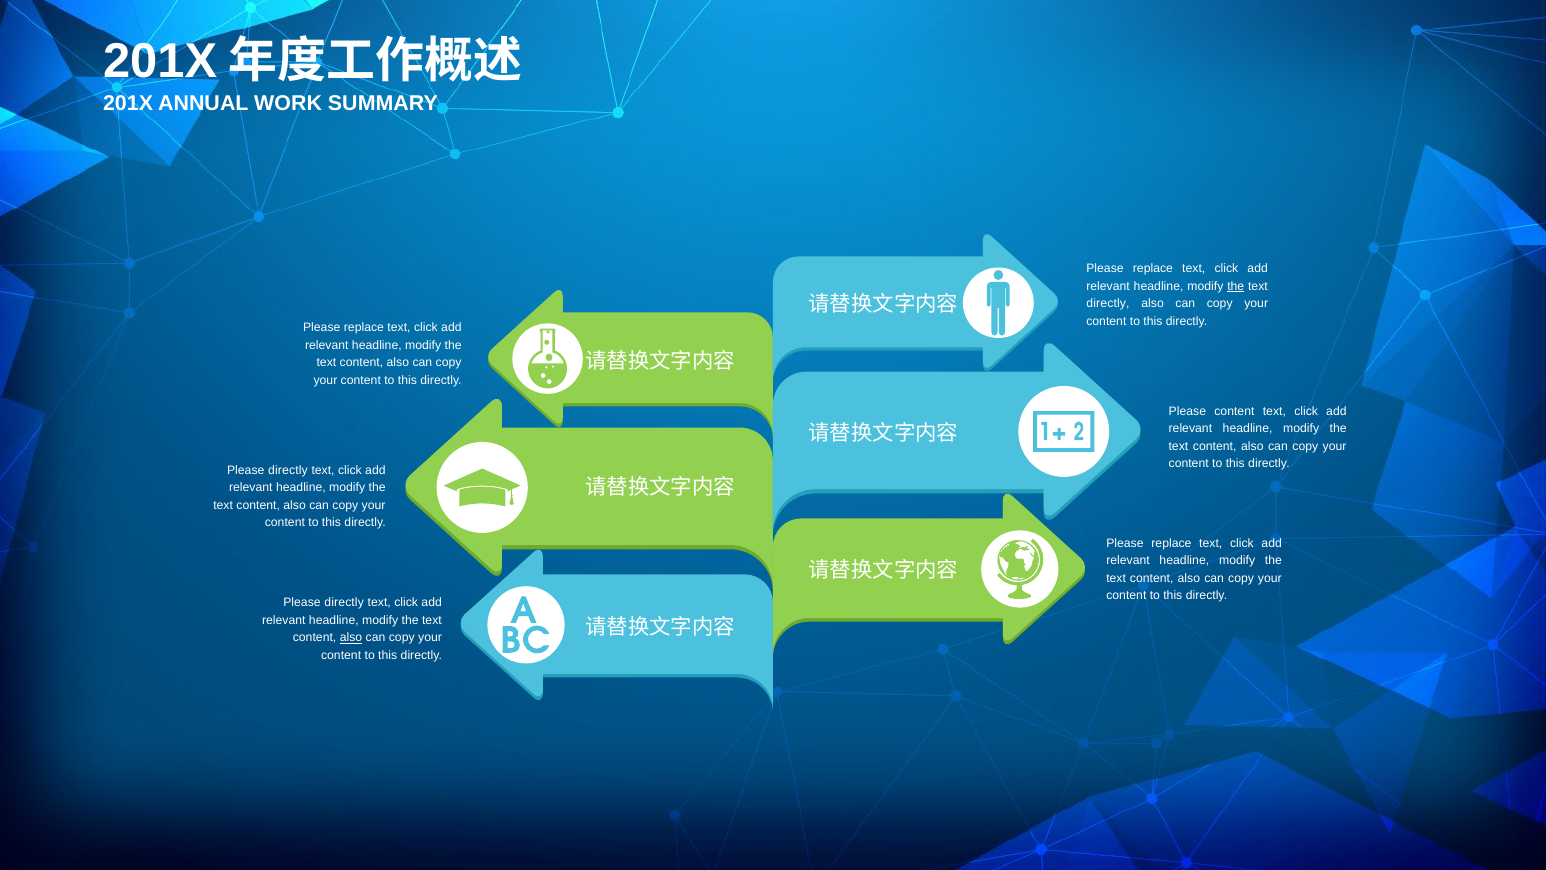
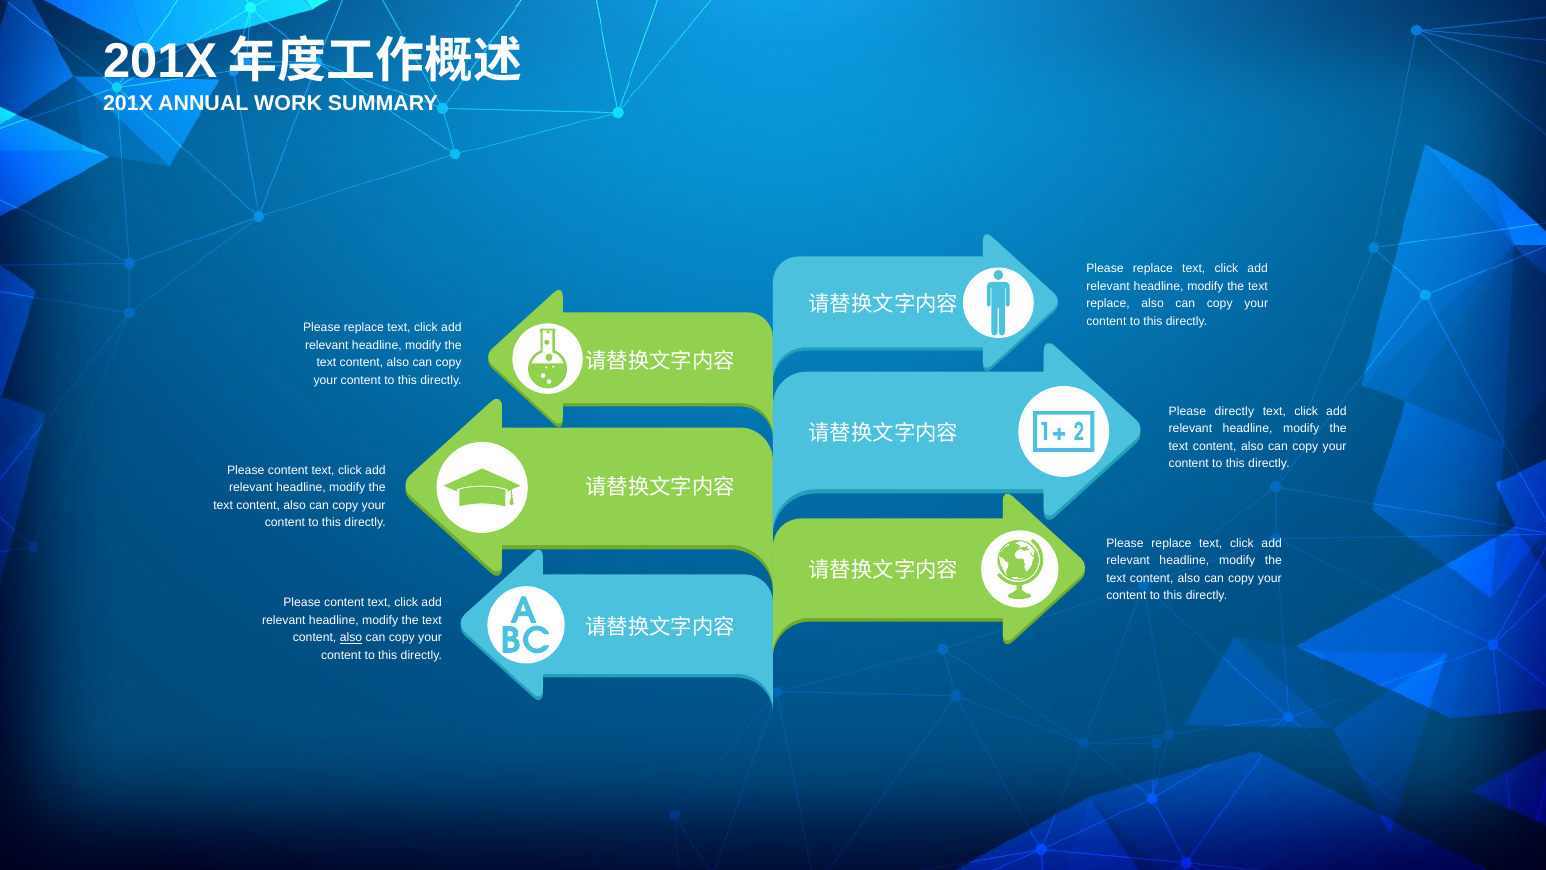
the at (1236, 286) underline: present -> none
directly at (1108, 303): directly -> replace
Please content: content -> directly
directly at (288, 470): directly -> content
directly at (344, 602): directly -> content
